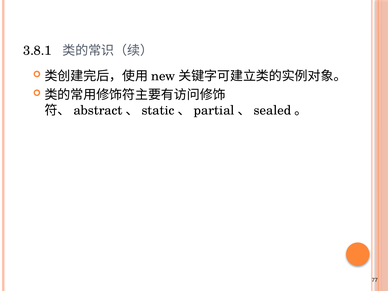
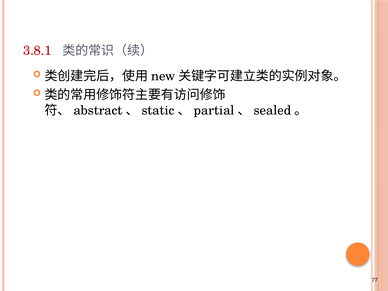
3.8.1 colour: black -> red
